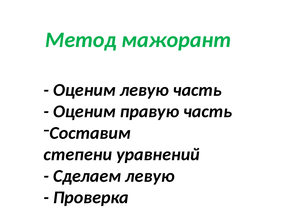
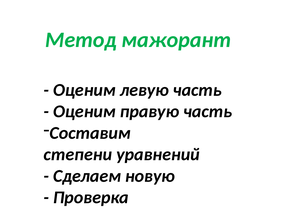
Сделаем левую: левую -> новую
